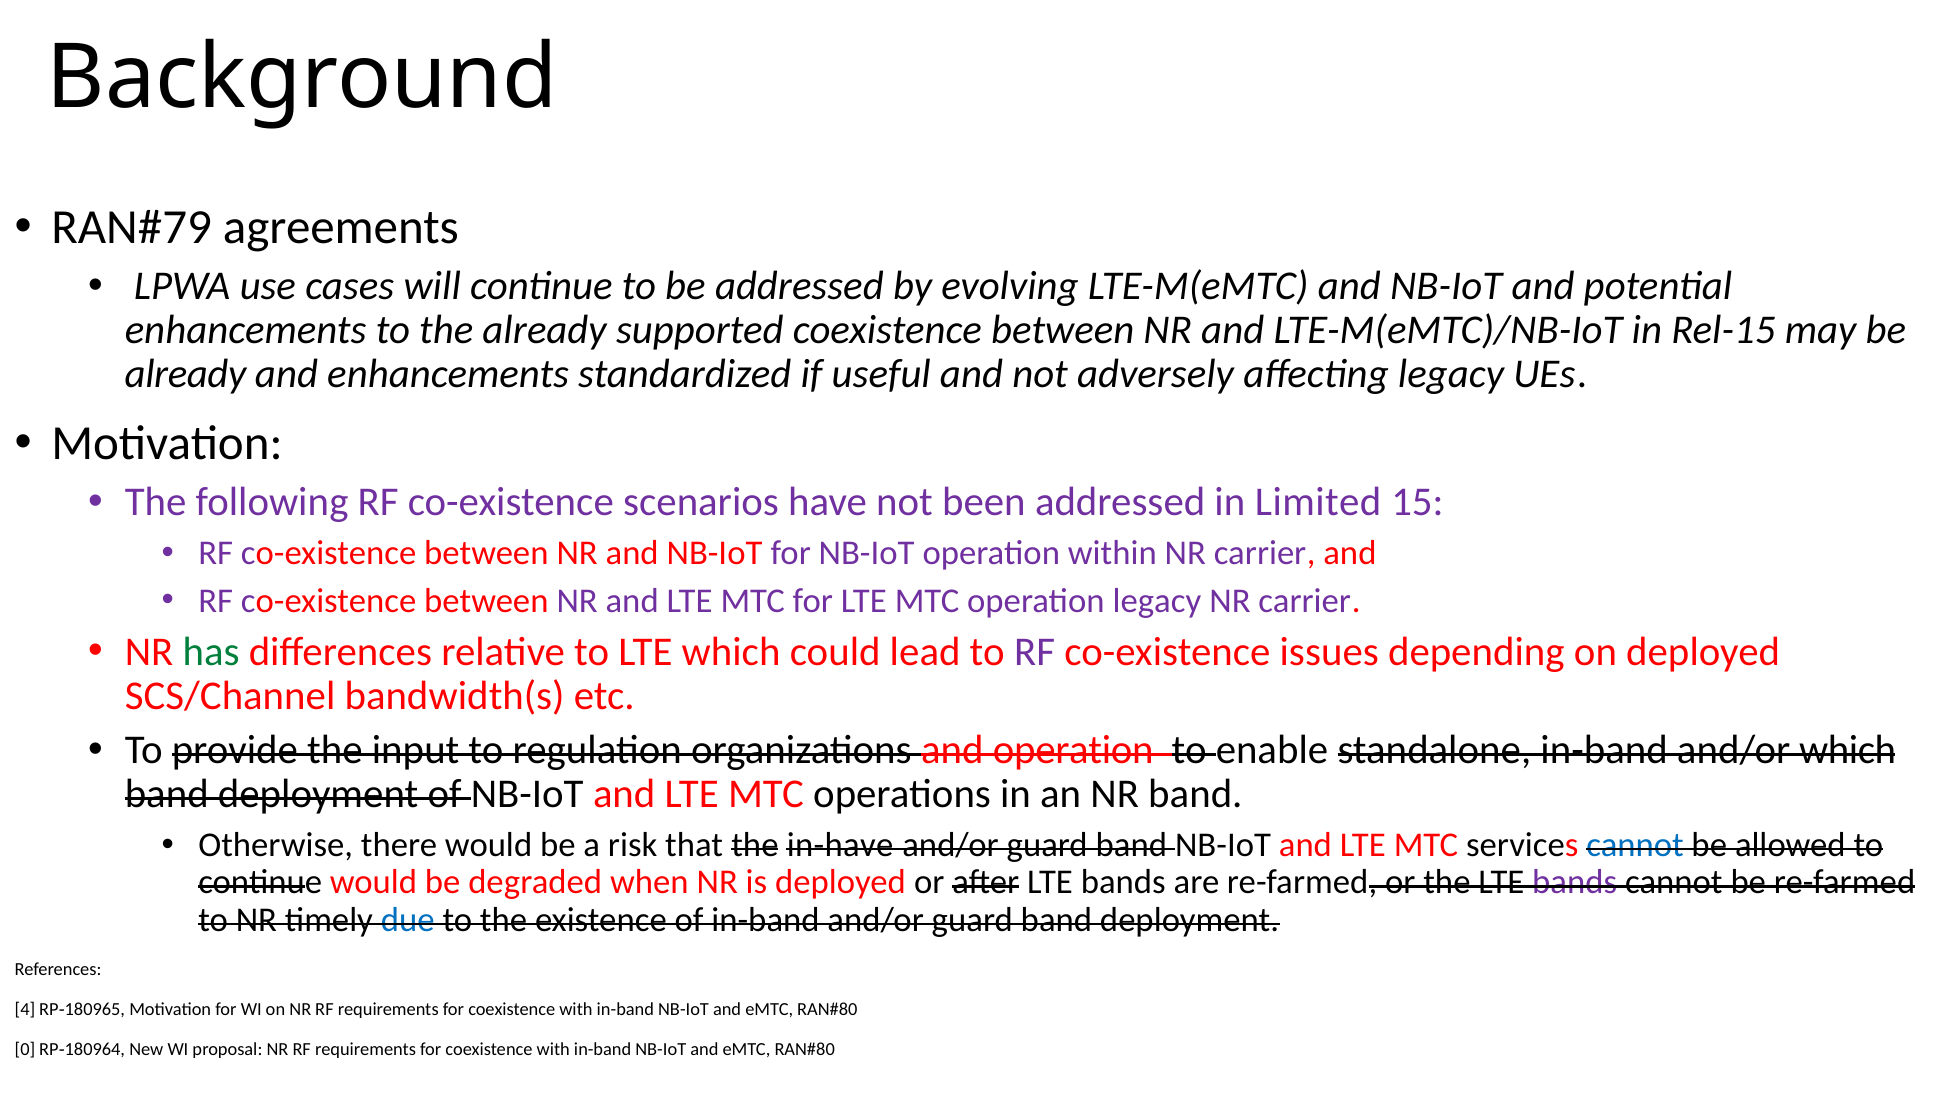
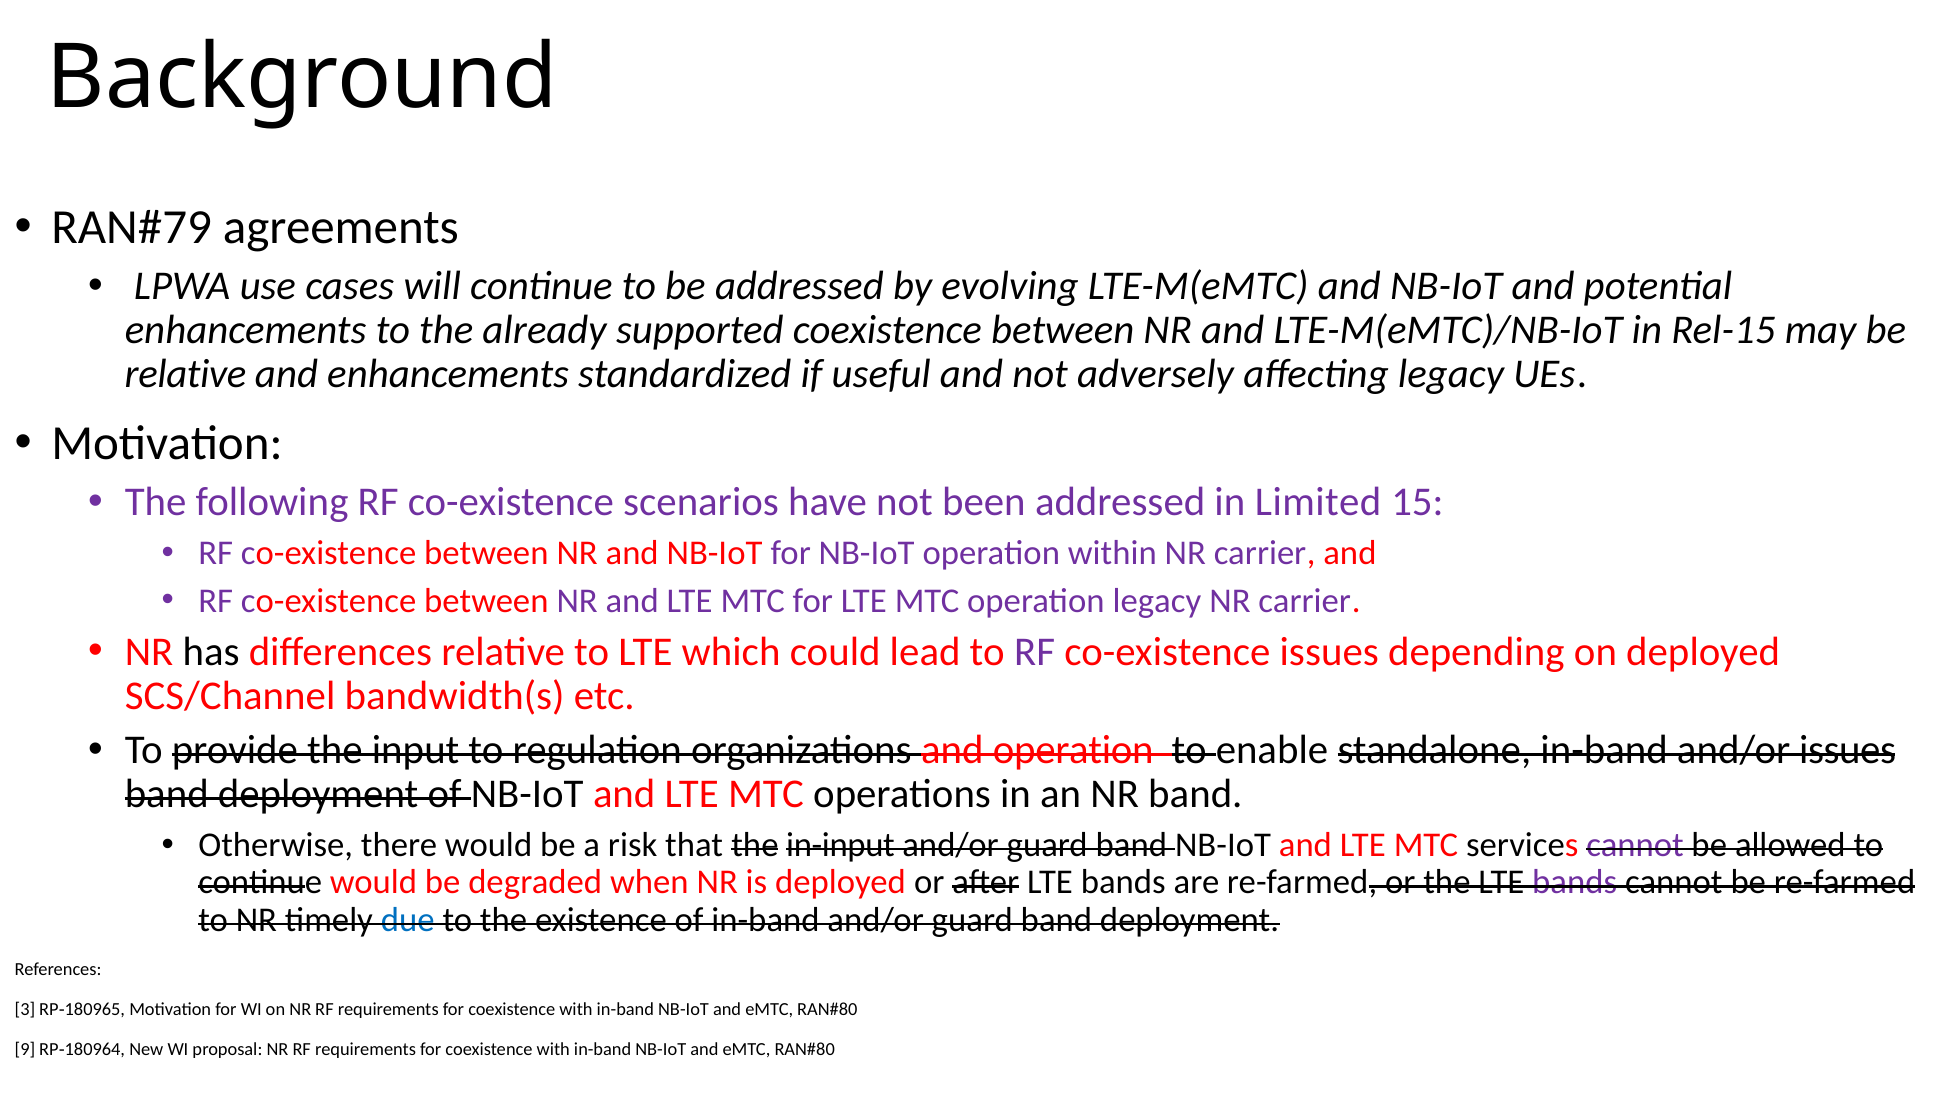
already at (185, 374): already -> relative
has colour: green -> black
and/or which: which -> issues
in-have: in-have -> in-input
cannot at (1635, 845) colour: blue -> purple
4: 4 -> 3
0: 0 -> 9
